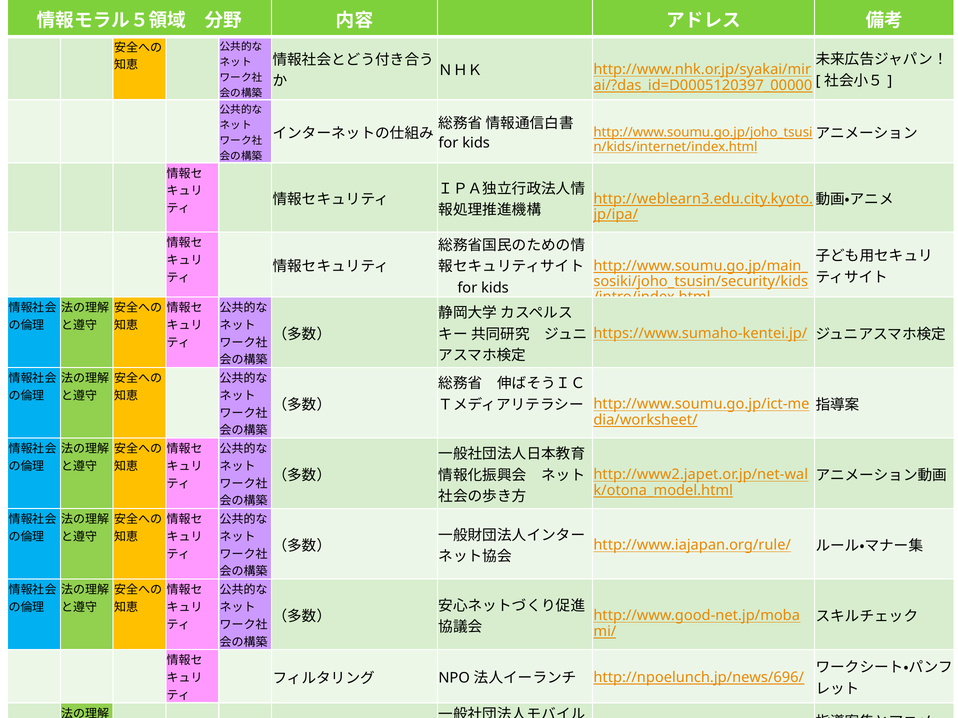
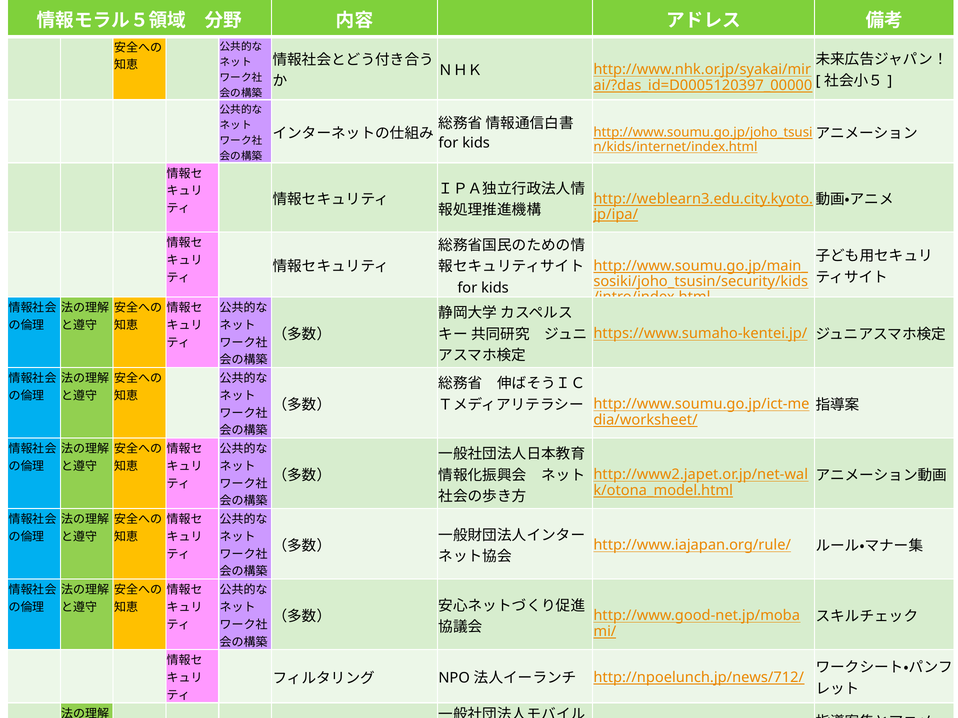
http://npoelunch.jp/news/696/: http://npoelunch.jp/news/696/ -> http://npoelunch.jp/news/712/
